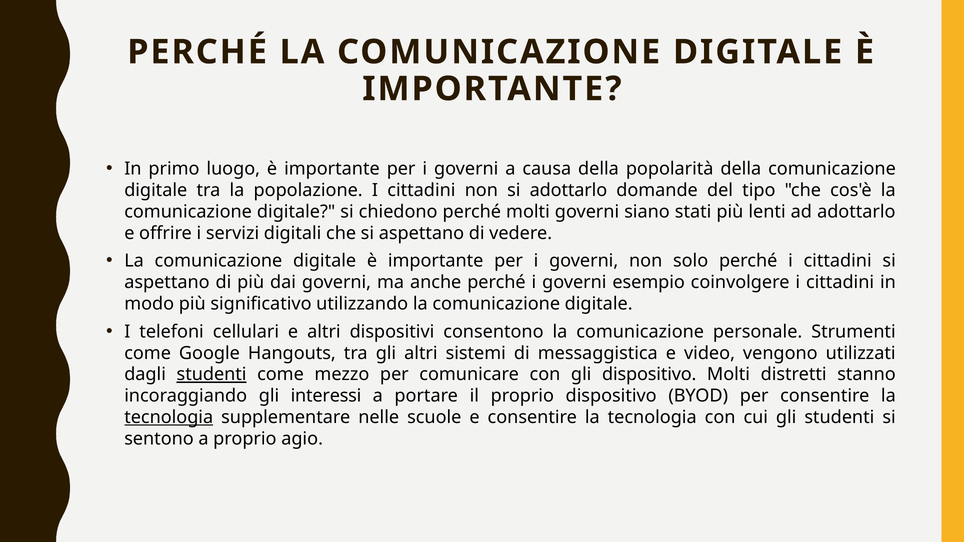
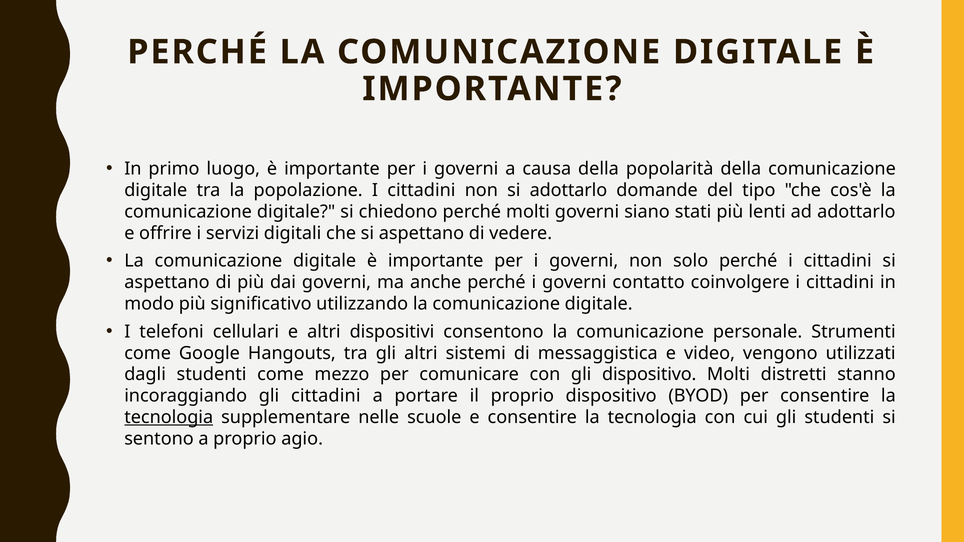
esempio: esempio -> contatto
studenti at (212, 375) underline: present -> none
gli interessi: interessi -> cittadini
